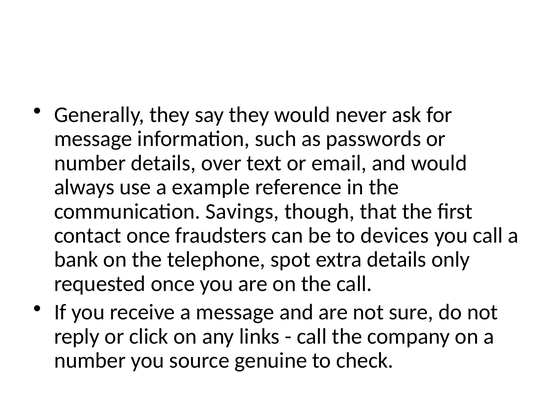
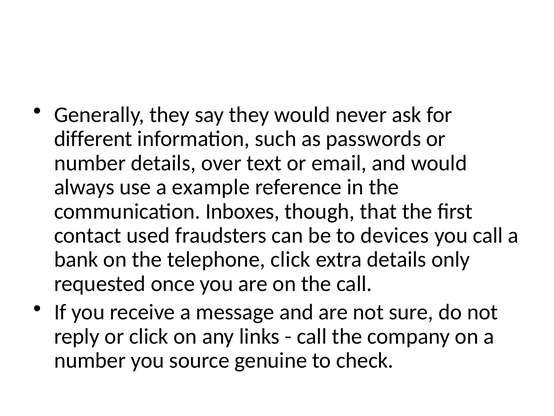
message at (93, 139): message -> different
Savings: Savings -> Inboxes
contact once: once -> used
telephone spot: spot -> click
